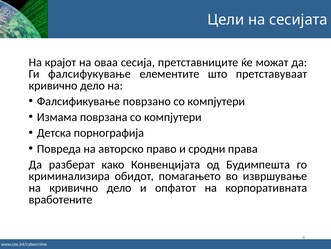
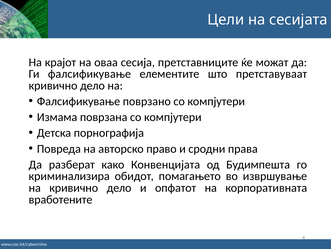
Ги фалсифукување: фалсифукување -> фалсификување
